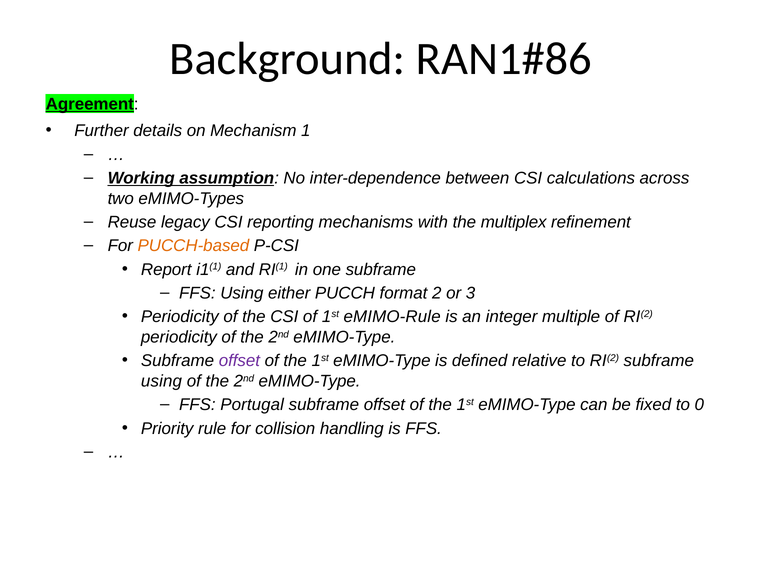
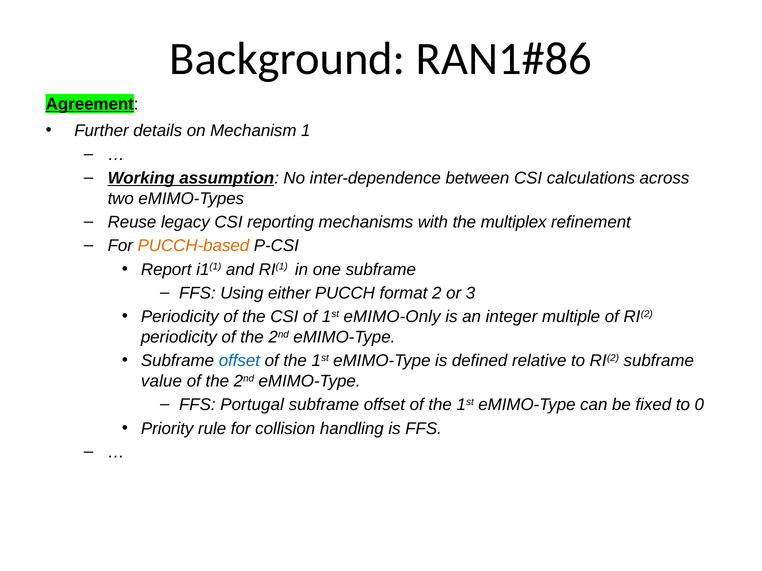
eMIMO-Rule: eMIMO-Rule -> eMIMO-Only
offset at (239, 361) colour: purple -> blue
using at (161, 381): using -> value
